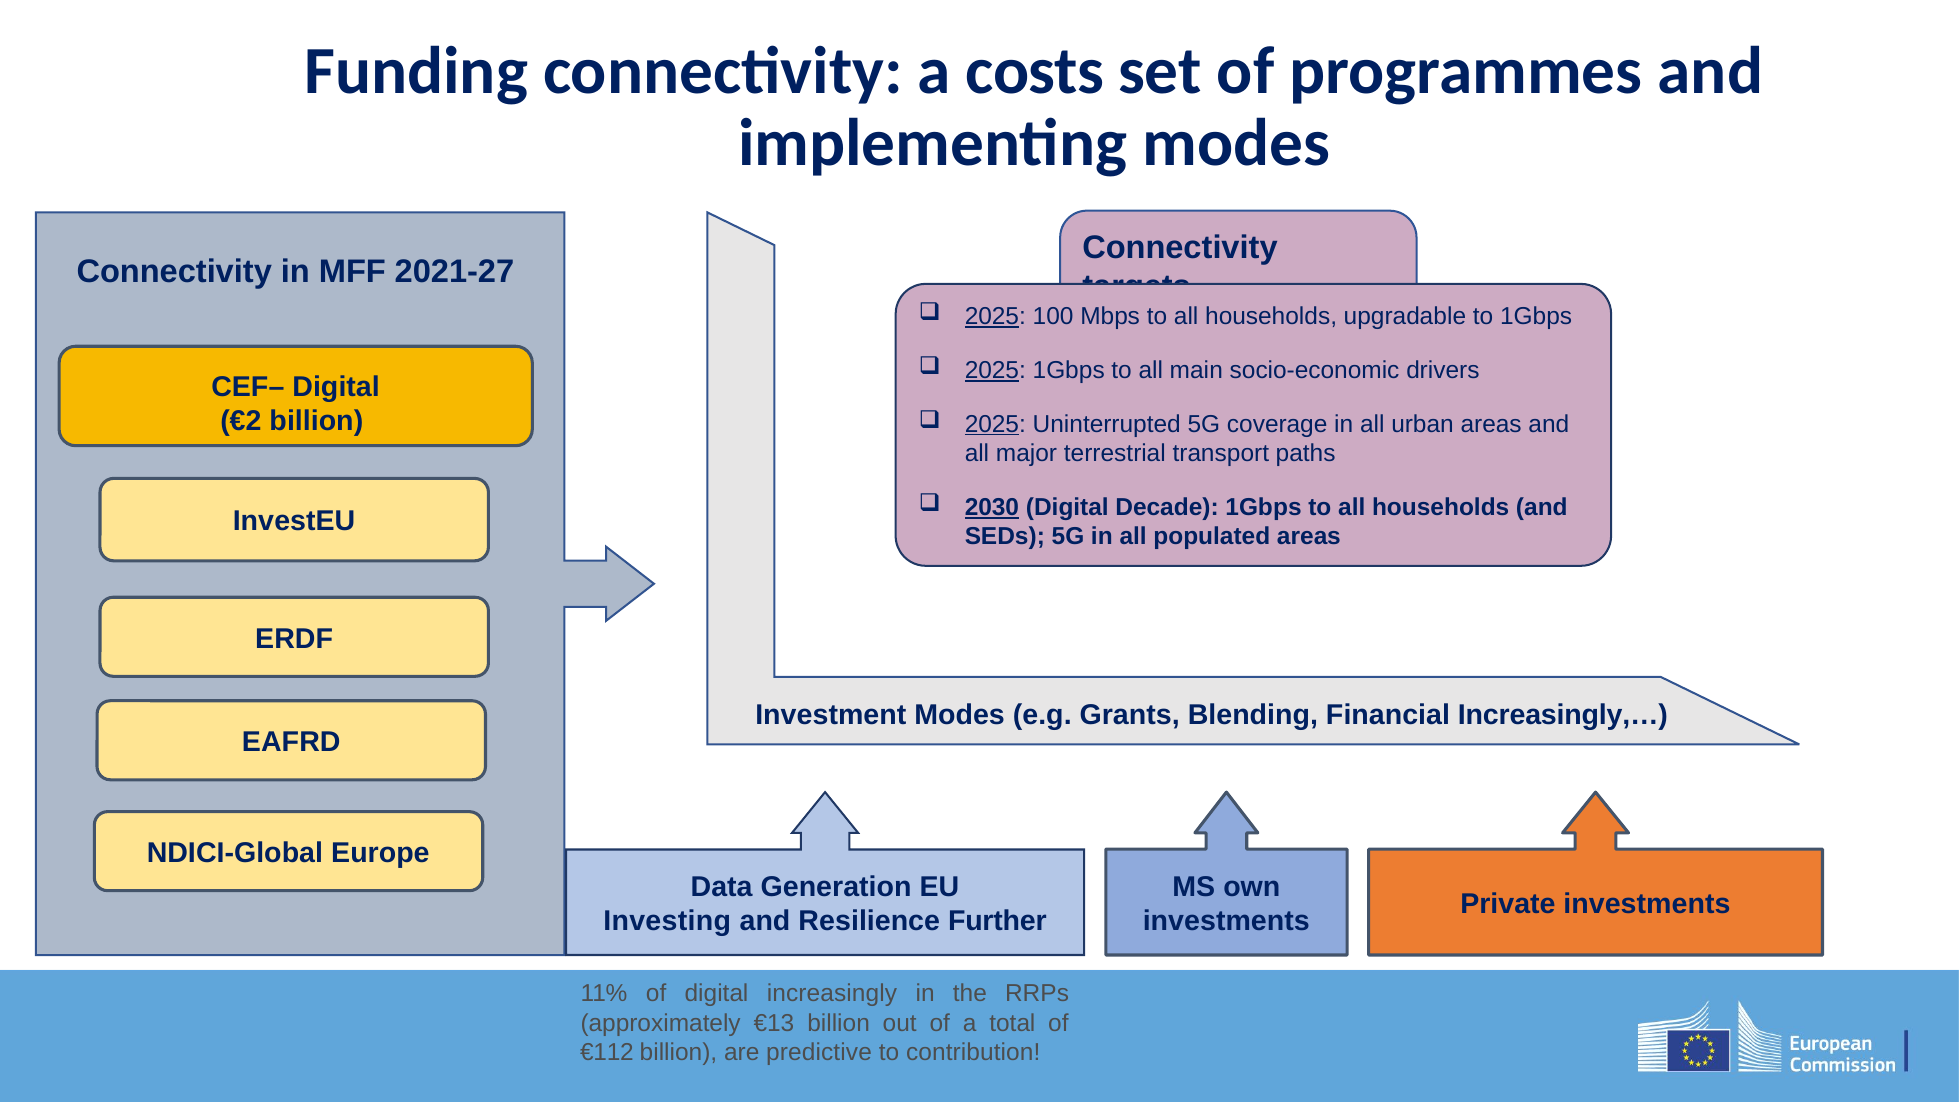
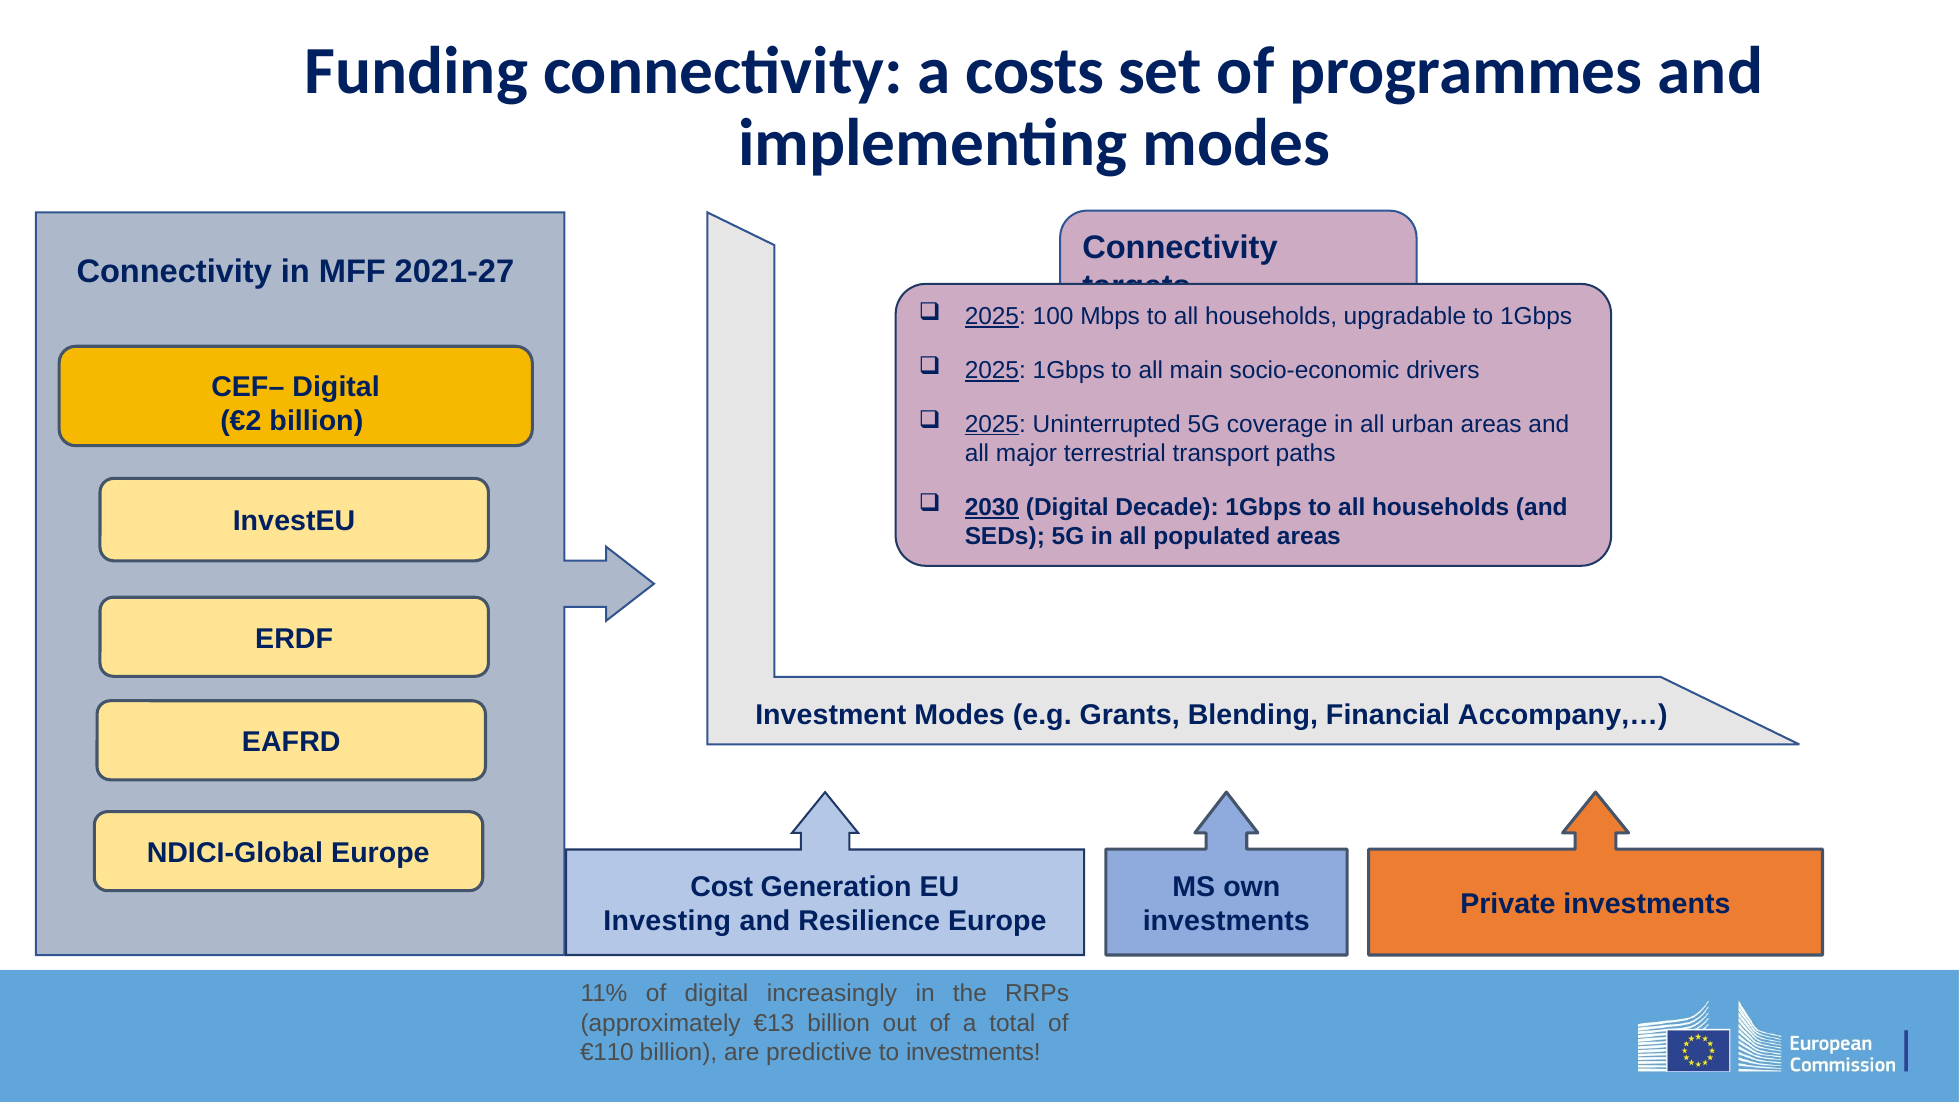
Increasingly,…: Increasingly,… -> Accompany,…
Data: Data -> Cost
Resilience Further: Further -> Europe
€112: €112 -> €110
to contribution: contribution -> investments
